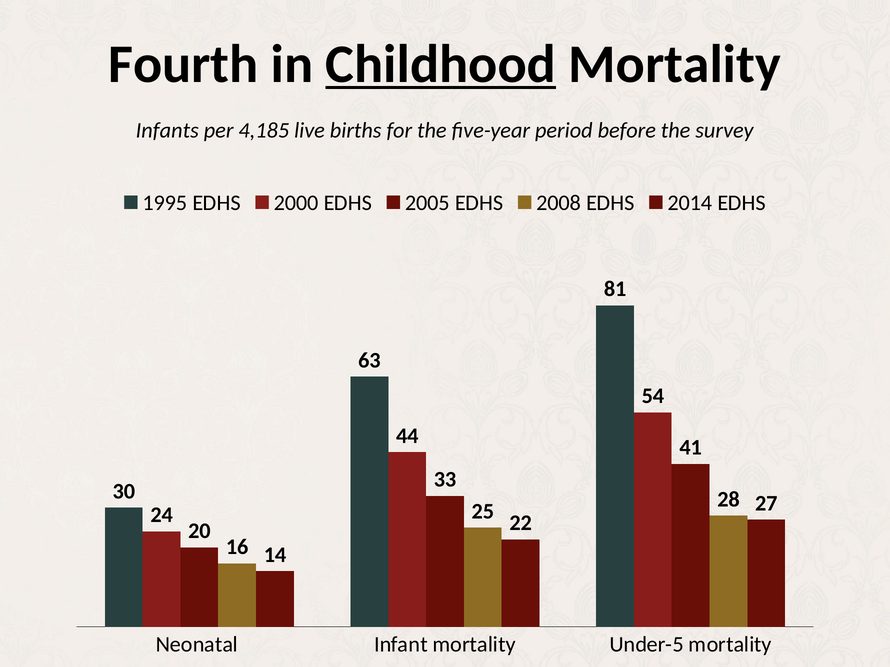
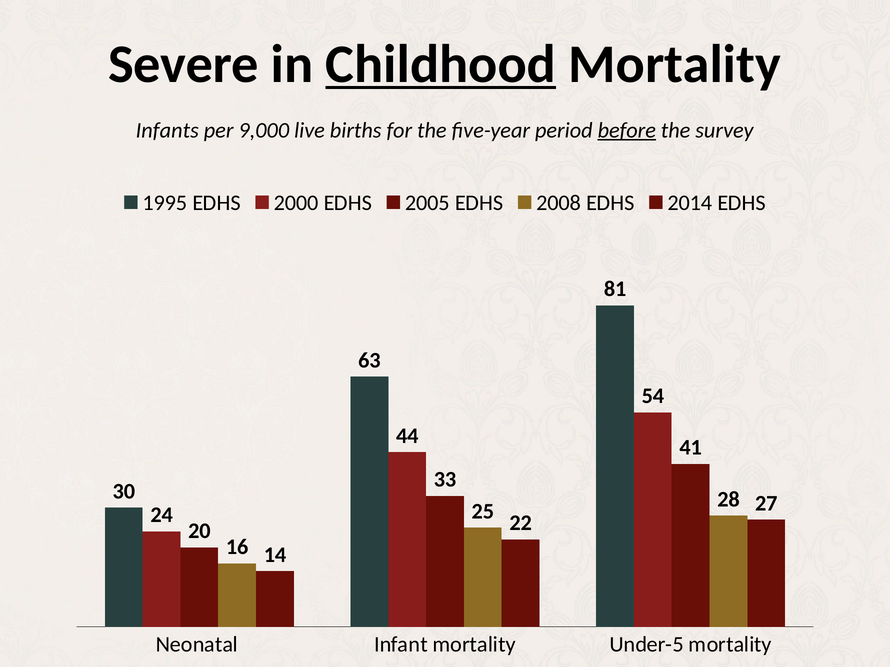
Fourth: Fourth -> Severe
4,185: 4,185 -> 9,000
before underline: none -> present
